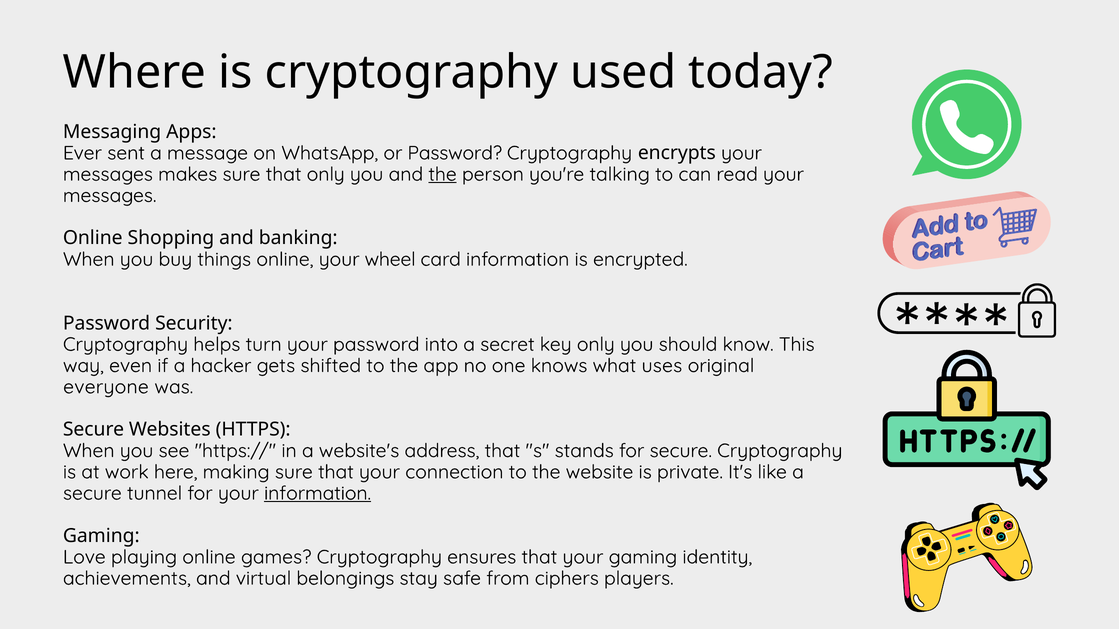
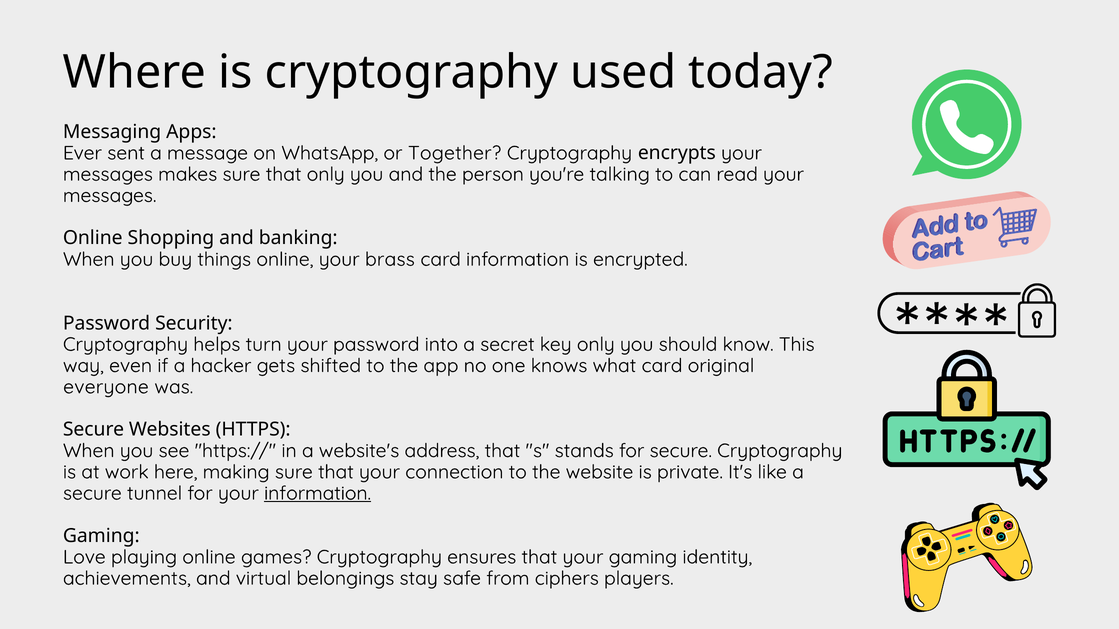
or Password: Password -> Together
the at (443, 174) underline: present -> none
wheel: wheel -> brass
what uses: uses -> card
